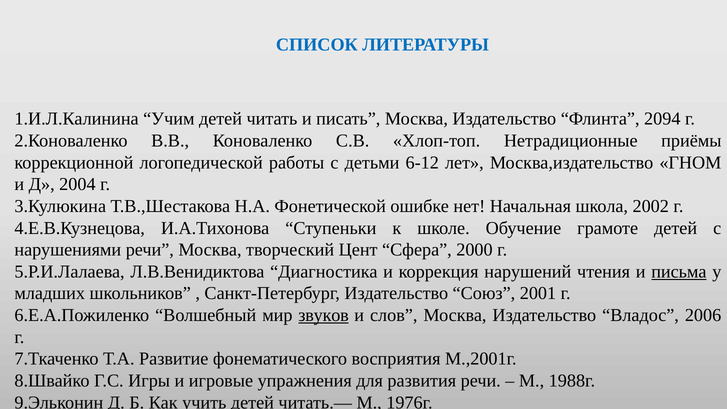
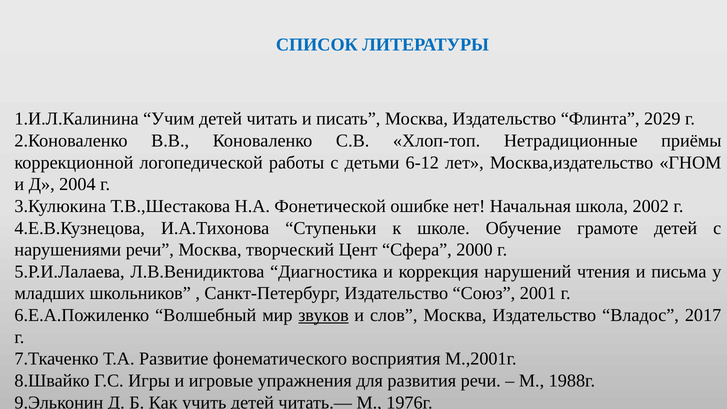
2094: 2094 -> 2029
письма underline: present -> none
2006: 2006 -> 2017
